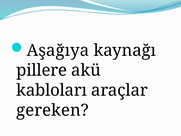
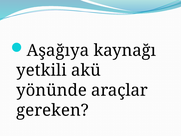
pillere: pillere -> yetkili
kabloları: kabloları -> yönünde
